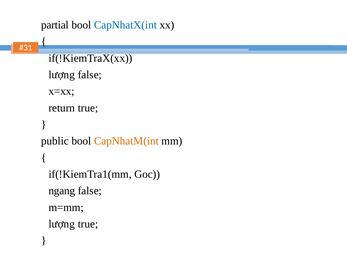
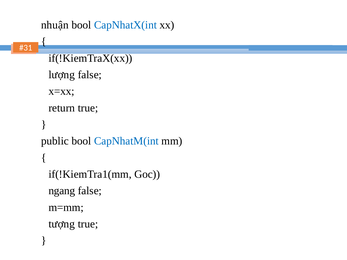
partial: partial -> nhuận
CapNhatM(int colour: orange -> blue
lượng at (62, 224): lượng -> tượng
